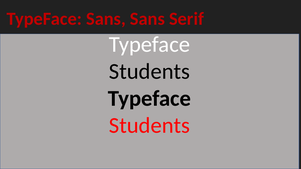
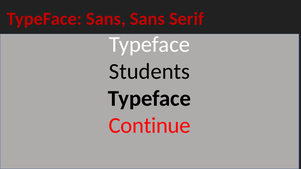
Students at (149, 126): Students -> Continue
